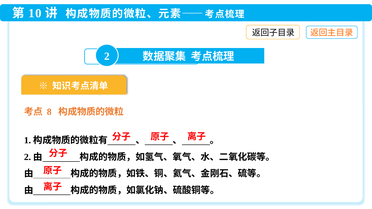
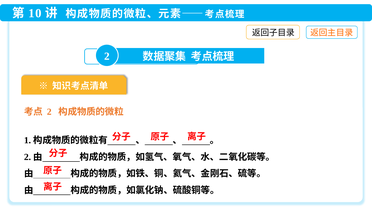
8 at (49, 112): 8 -> 2
